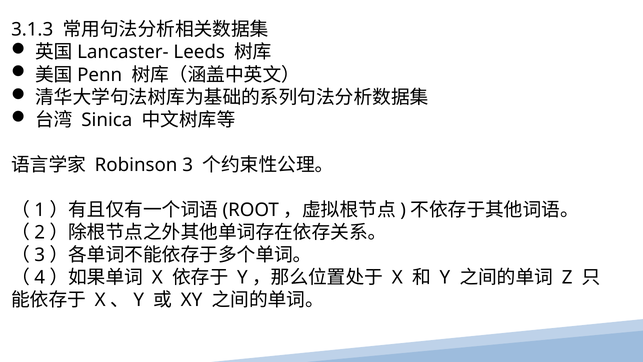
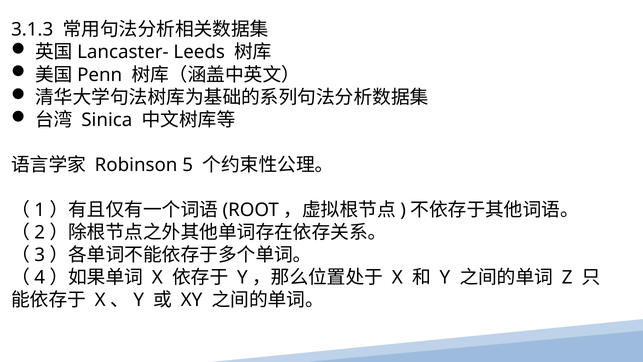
Robinson 3: 3 -> 5
